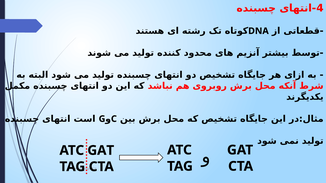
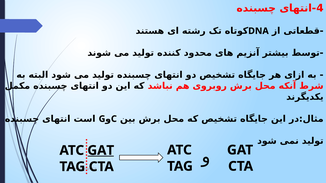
GAT at (101, 151) underline: none -> present
